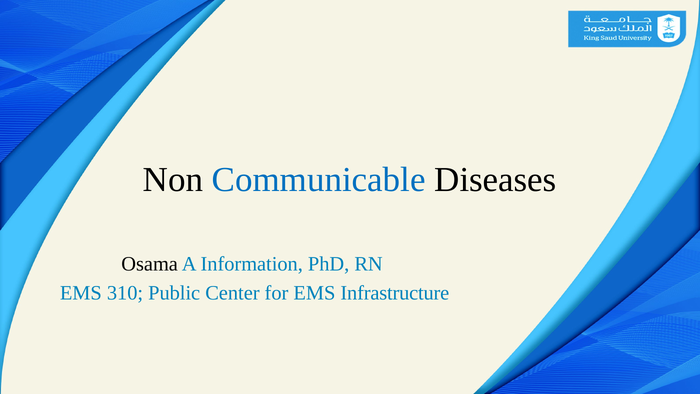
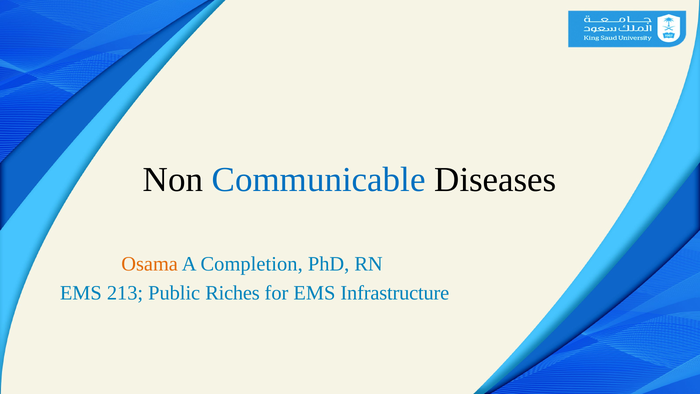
Osama colour: black -> orange
Information: Information -> Completion
310: 310 -> 213
Center: Center -> Riches
